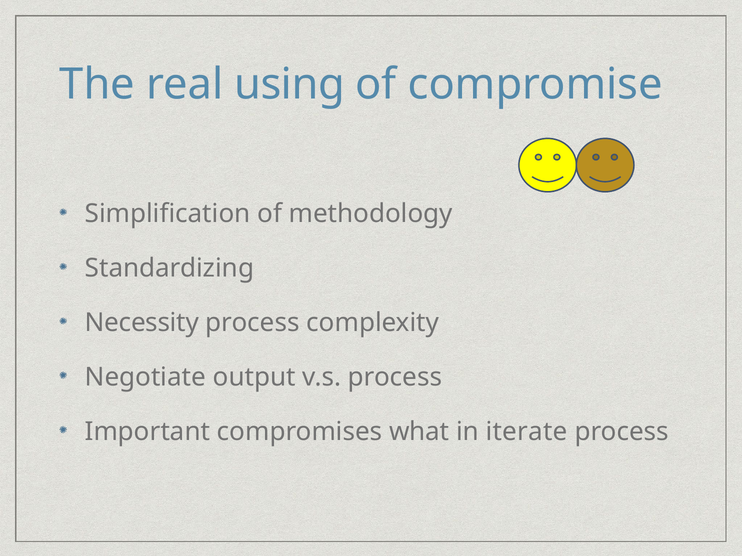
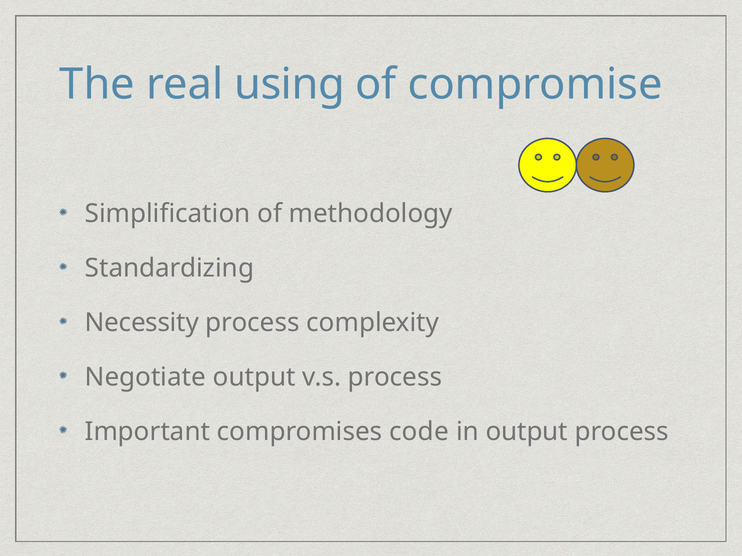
what: what -> code
in iterate: iterate -> output
